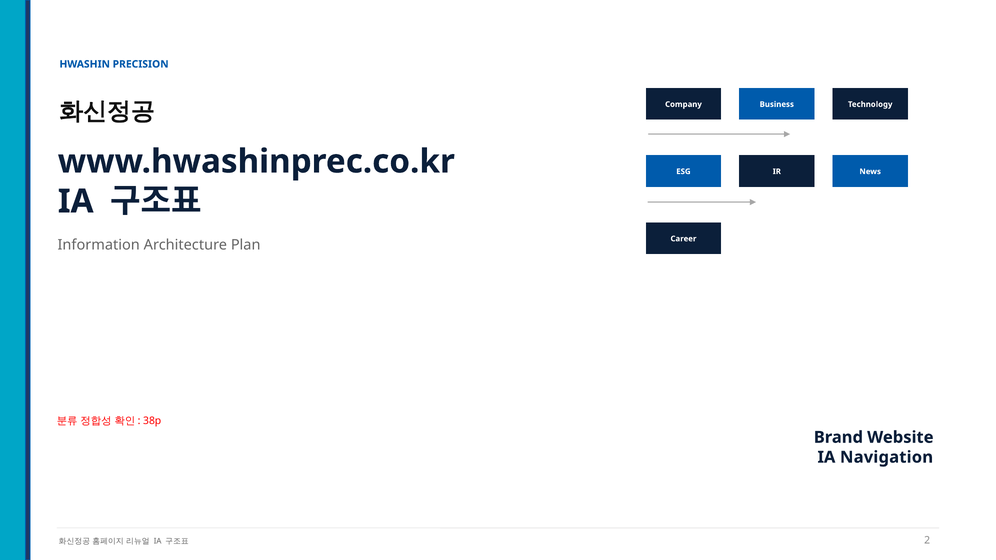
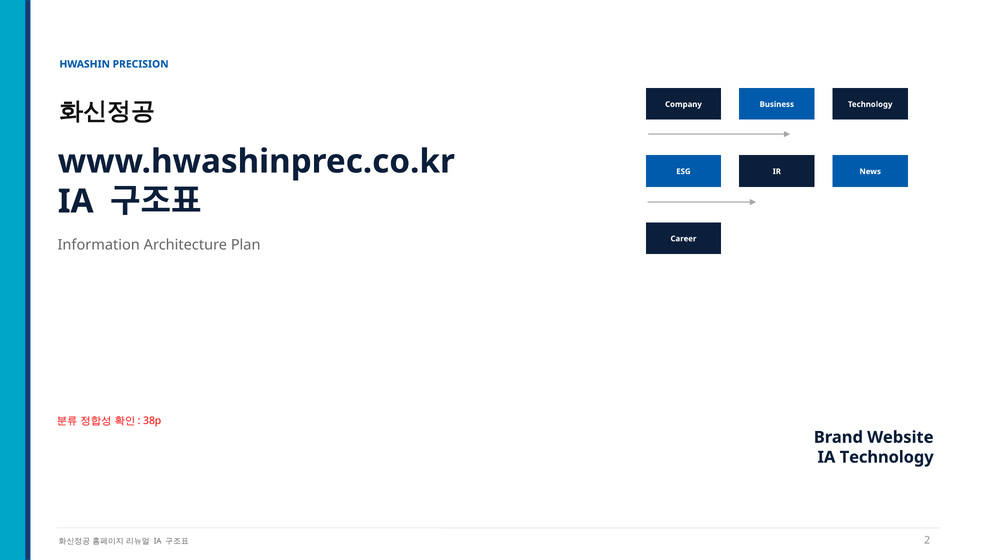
IA Navigation: Navigation -> Technology
